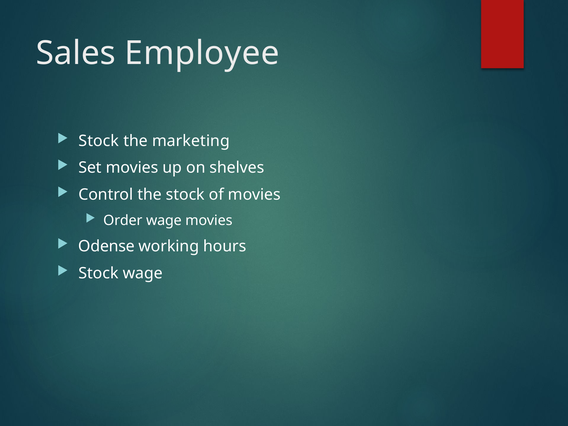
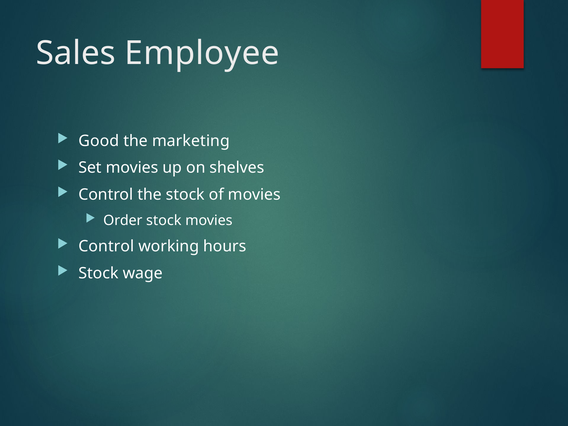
Stock at (99, 141): Stock -> Good
Order wage: wage -> stock
Odense at (106, 246): Odense -> Control
